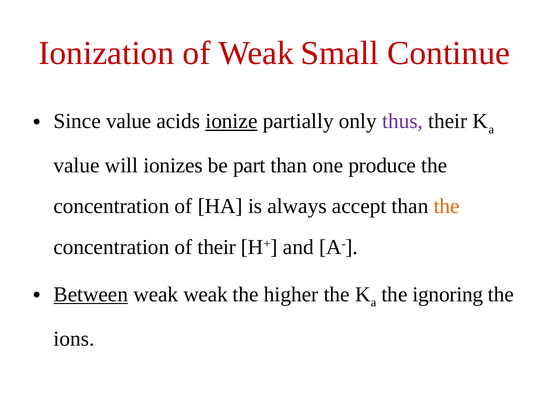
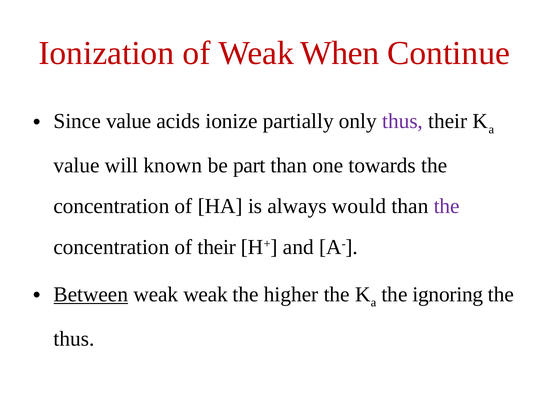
Small: Small -> When
ionize underline: present -> none
ionizes: ionizes -> known
produce: produce -> towards
accept: accept -> would
the at (447, 207) colour: orange -> purple
ions at (74, 339): ions -> thus
